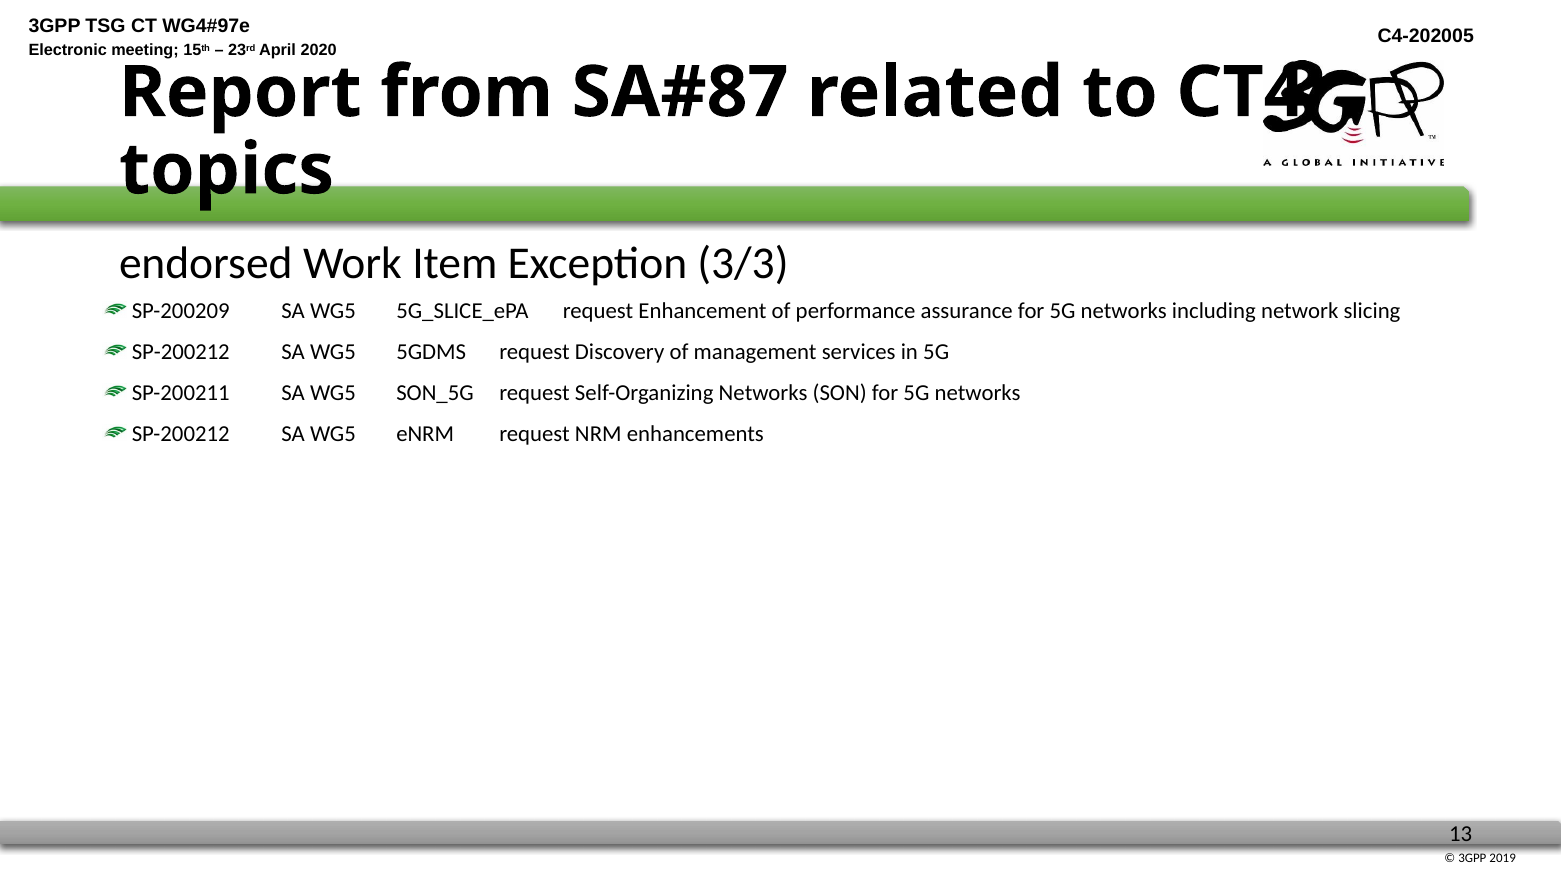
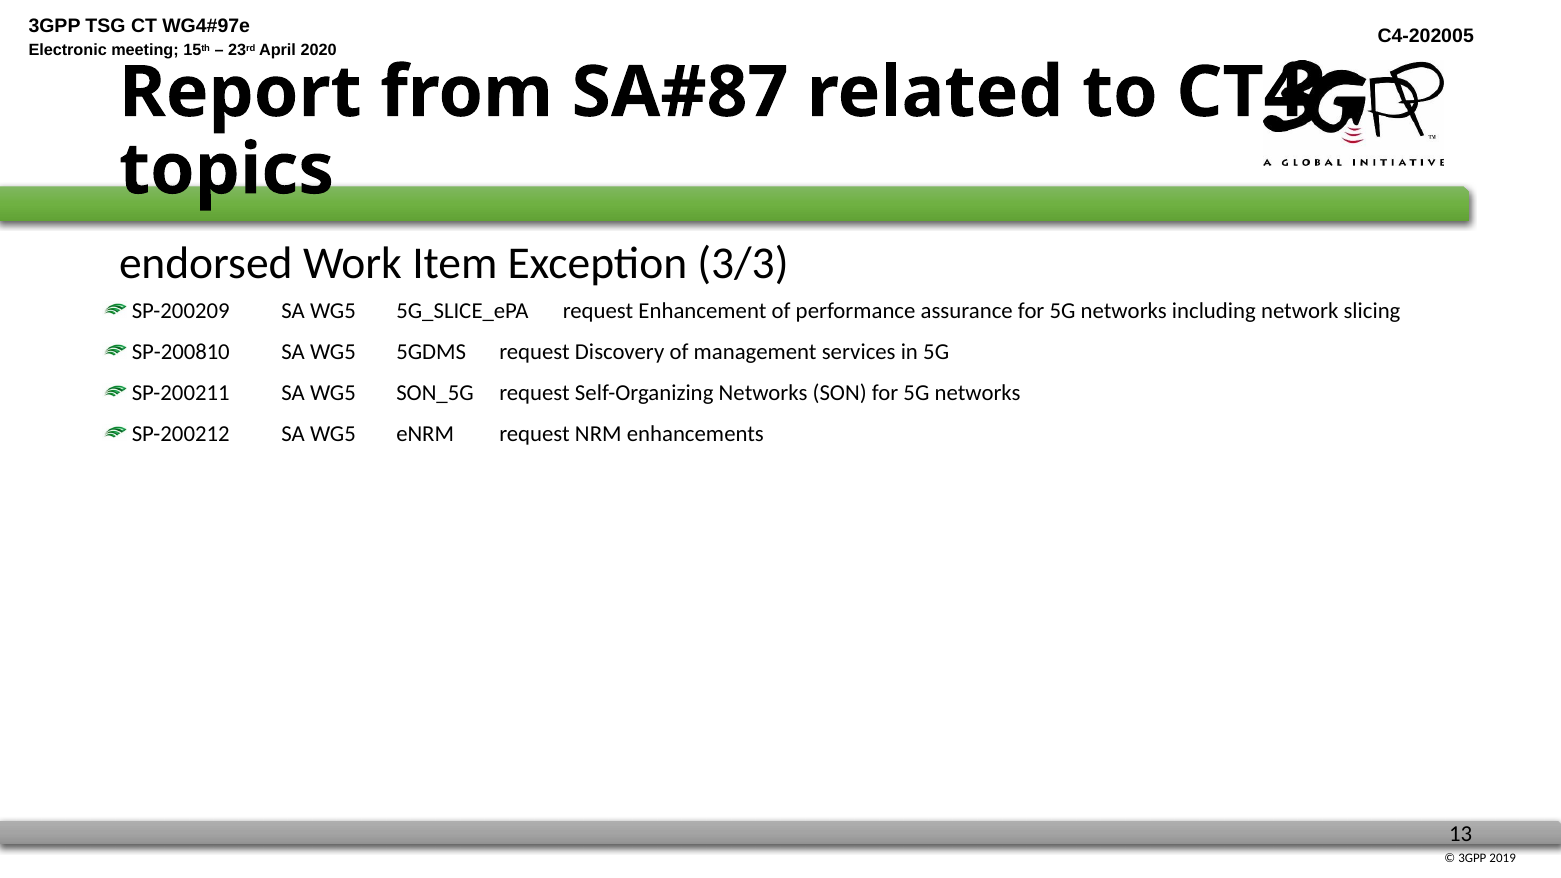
SP-200212 at (181, 352): SP-200212 -> SP-200810
